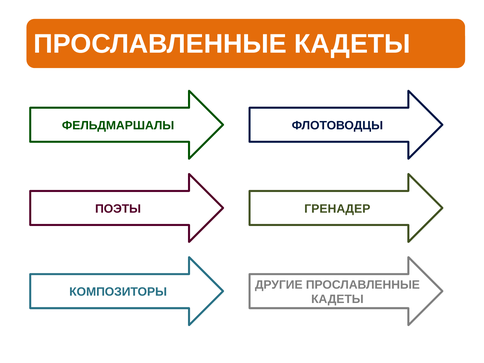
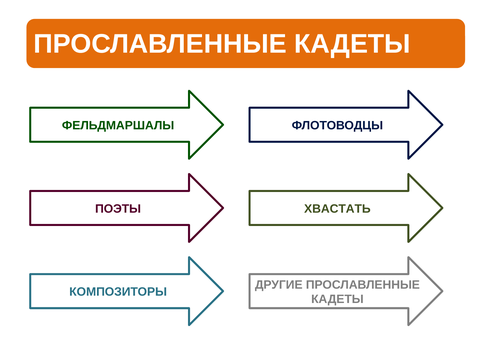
ГРЕНАДЕР: ГРЕНАДЕР -> ХВАСТАТЬ
